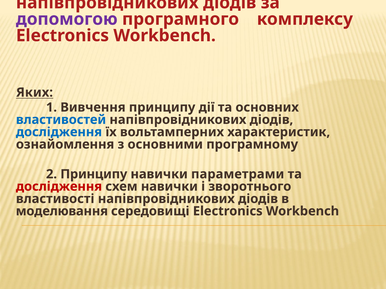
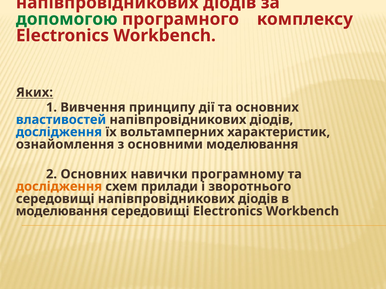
допомогою colour: purple -> green
основними програмному: програмному -> моделювання
2 Принципу: Принципу -> Основних
параметрами: параметрами -> програмному
дослідження at (59, 187) colour: red -> orange
схем навички: навички -> прилади
властивості at (55, 199): властивості -> середовищі
